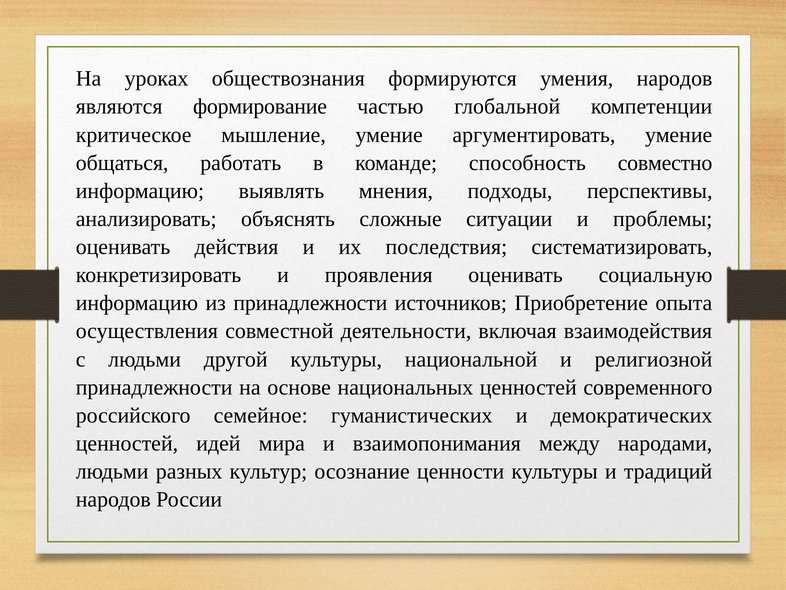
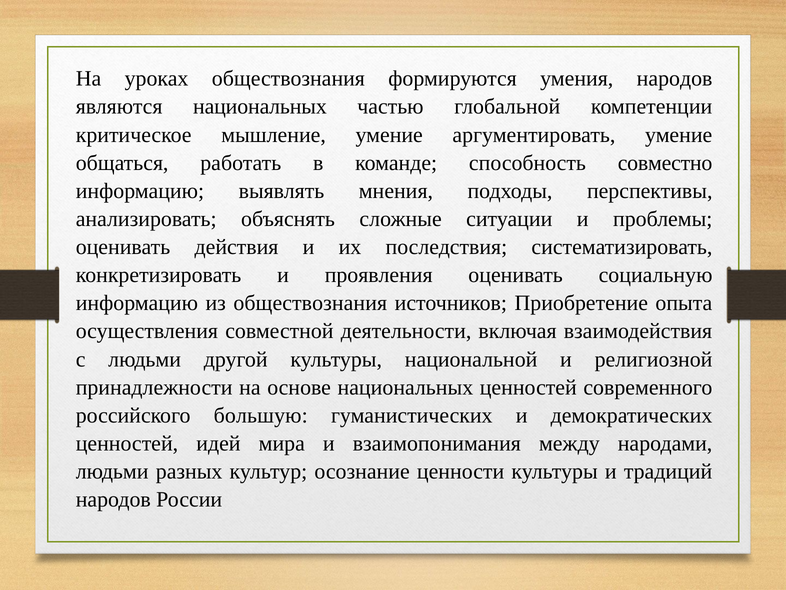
являются формирование: формирование -> национальных
из принадлежности: принадлежности -> обществознания
семейное: семейное -> большую
